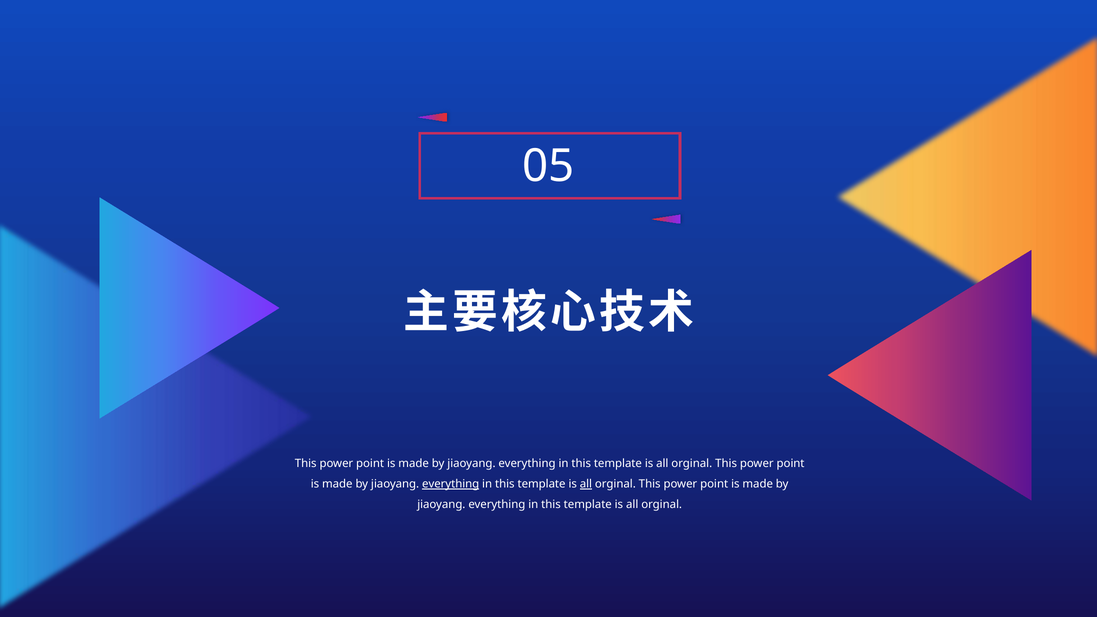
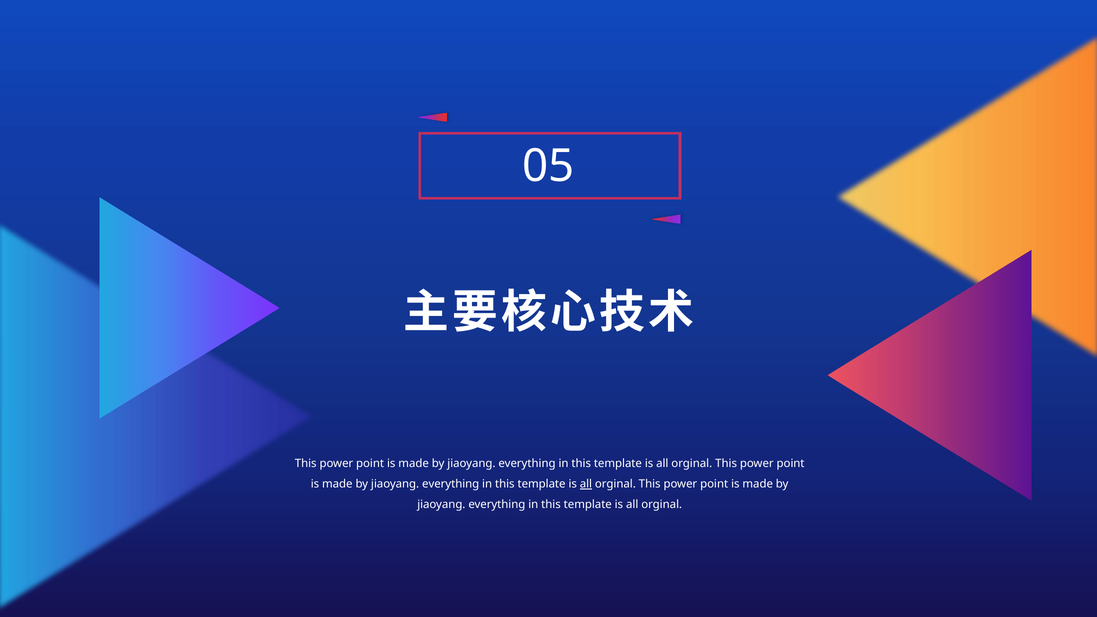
everything at (451, 484) underline: present -> none
